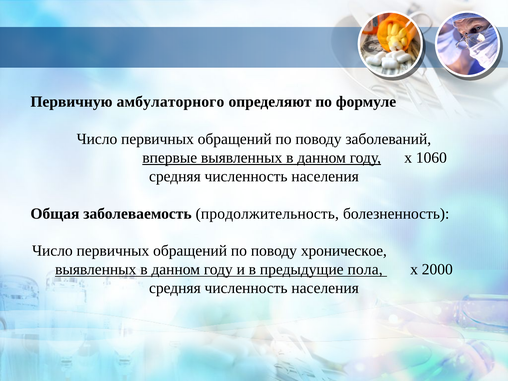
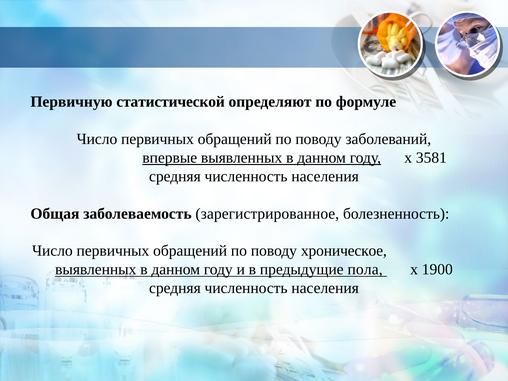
амбулаторного: амбулаторного -> статистической
1060: 1060 -> 3581
продолжительность: продолжительность -> зарегистрированное
2000: 2000 -> 1900
